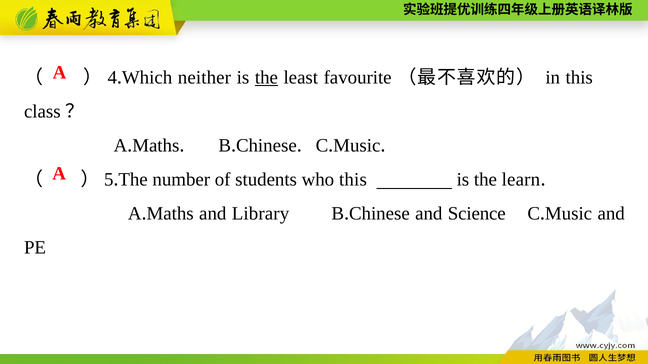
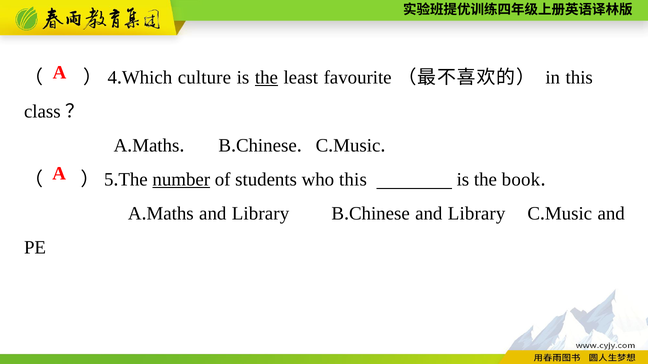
neither: neither -> culture
number underline: none -> present
learn: learn -> book
Science at (477, 214): Science -> Library
